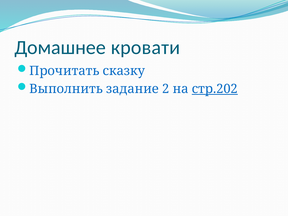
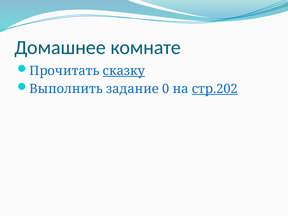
кровати: кровати -> комнате
сказку underline: none -> present
2: 2 -> 0
